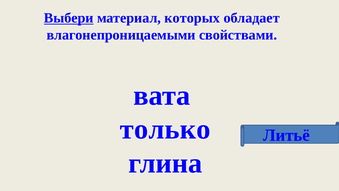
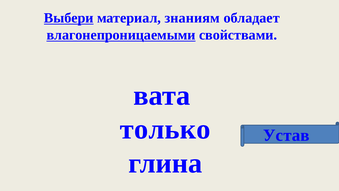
которых: которых -> знаниям
влагонепроницаемыми underline: none -> present
Литьё: Литьё -> Устав
